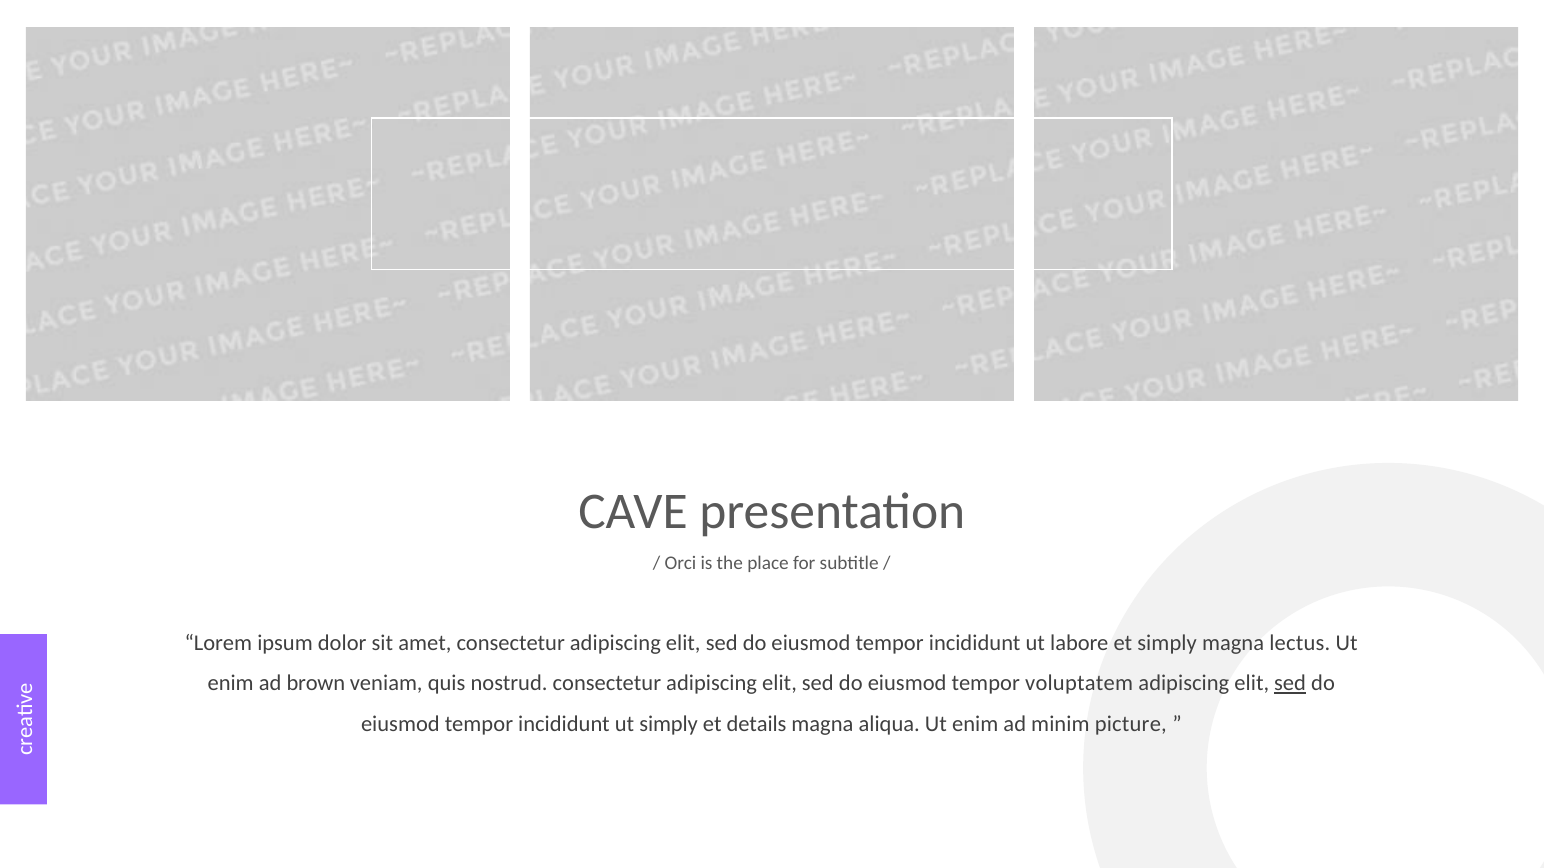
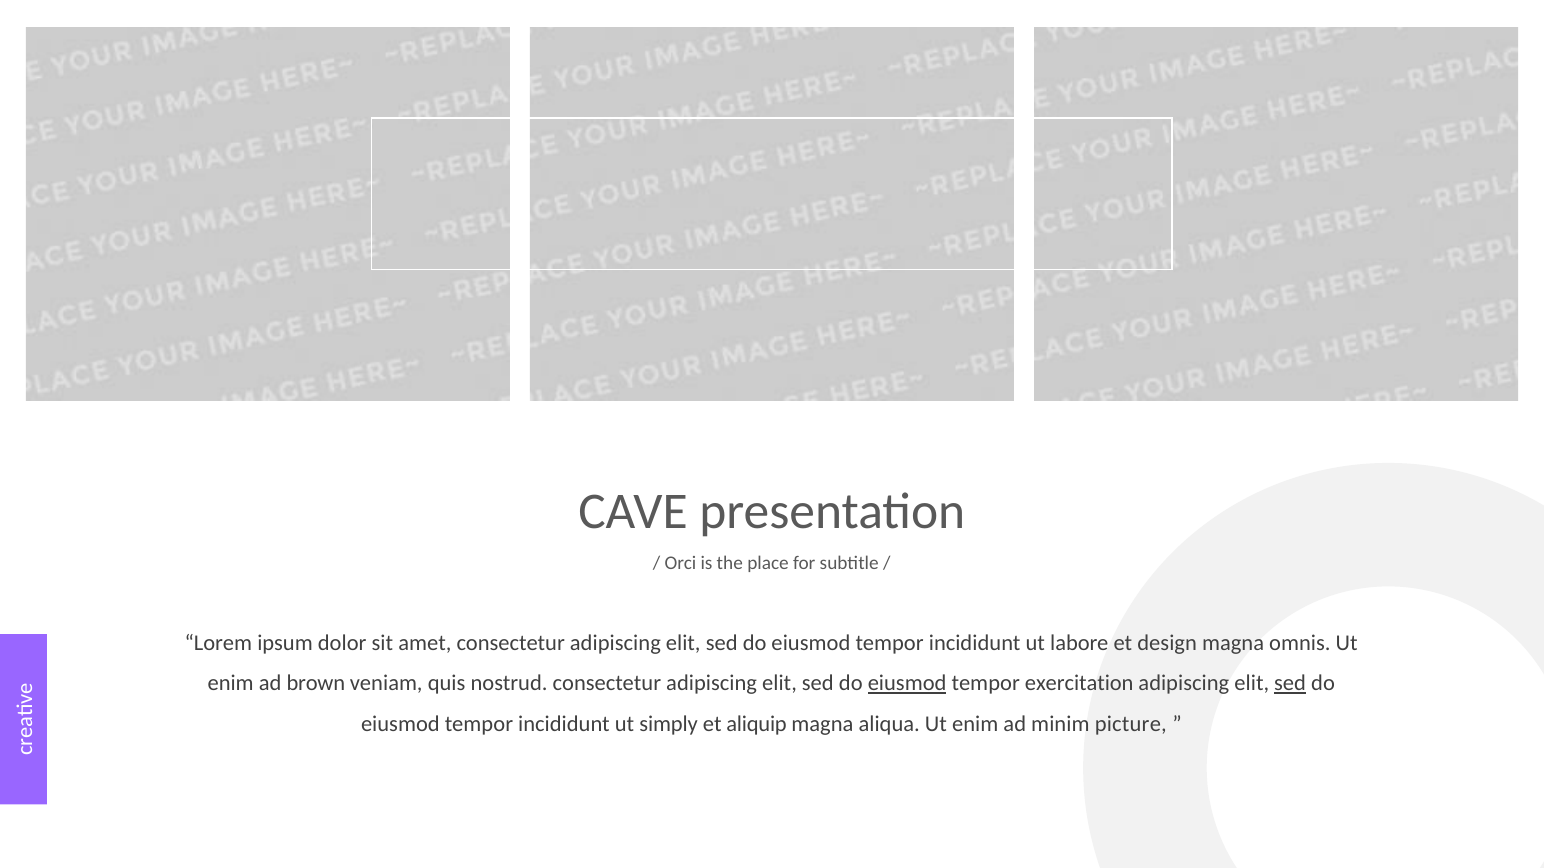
et simply: simply -> design
lectus: lectus -> omnis
eiusmod at (907, 684) underline: none -> present
voluptatem: voluptatem -> exercitation
details: details -> aliquip
